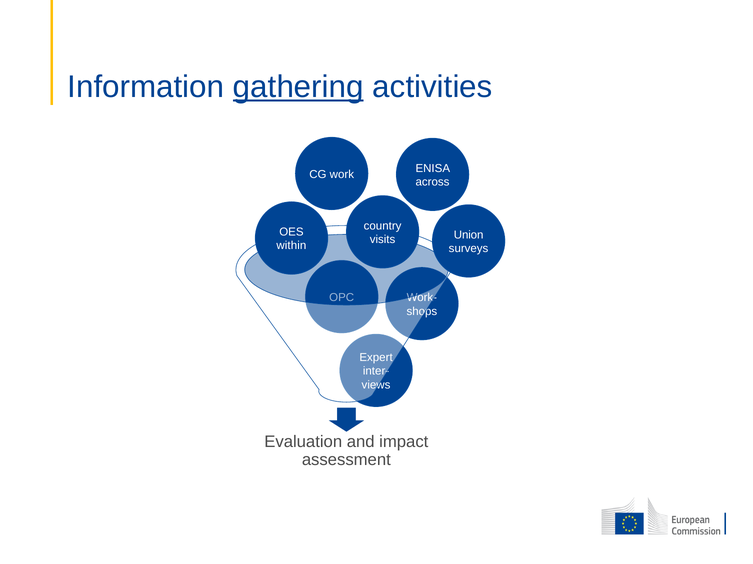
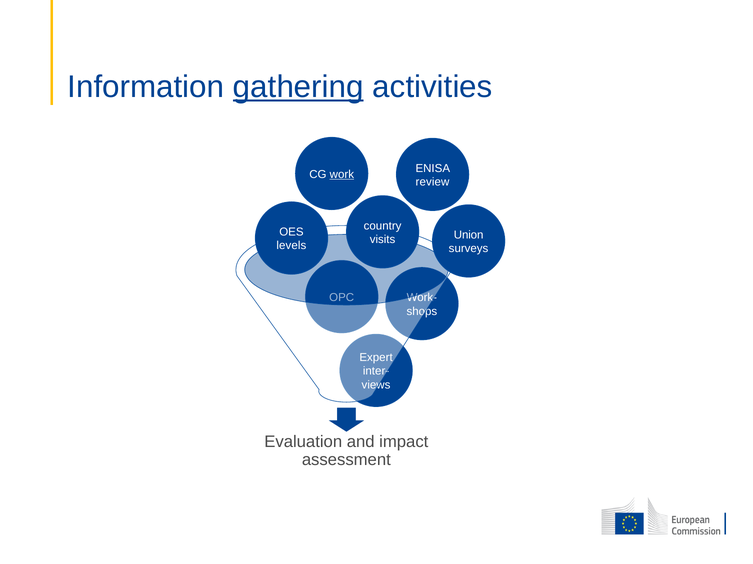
work underline: none -> present
across: across -> review
within: within -> levels
